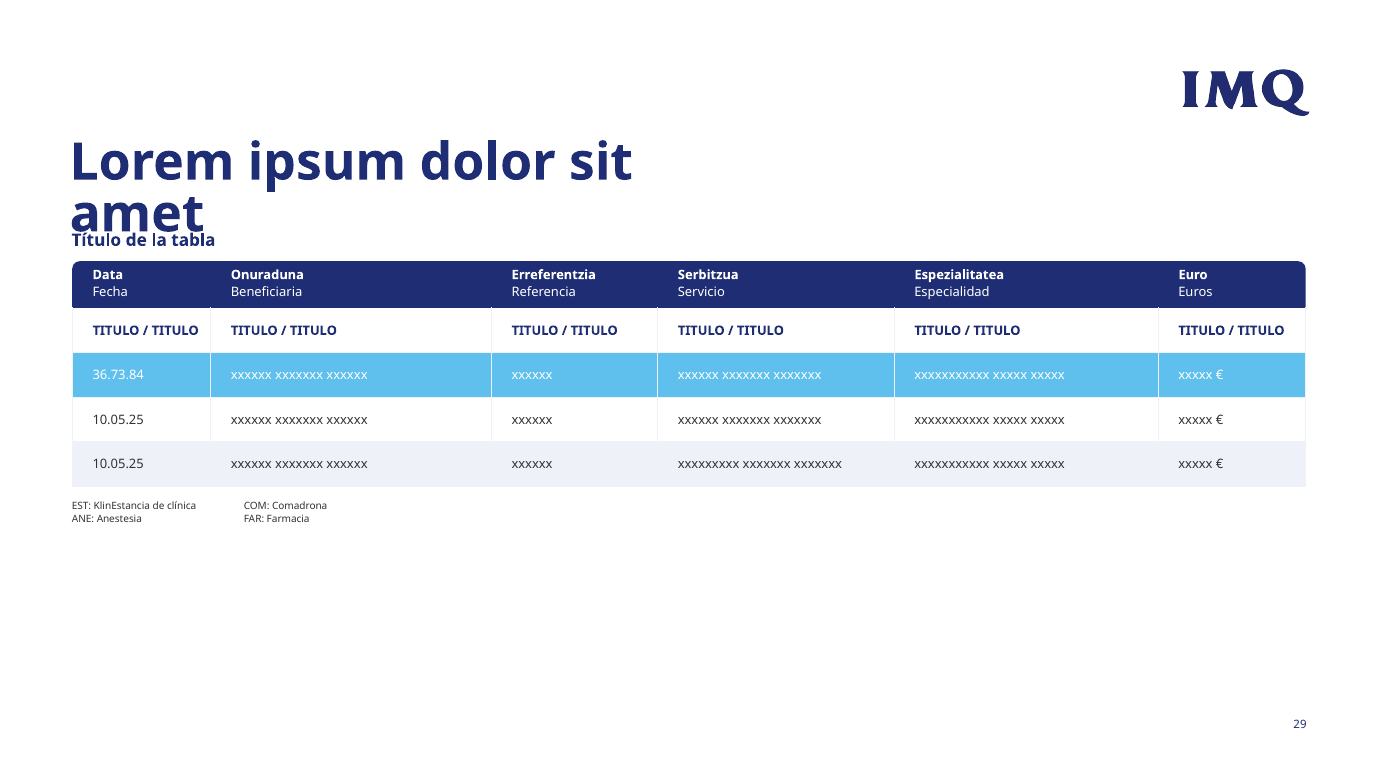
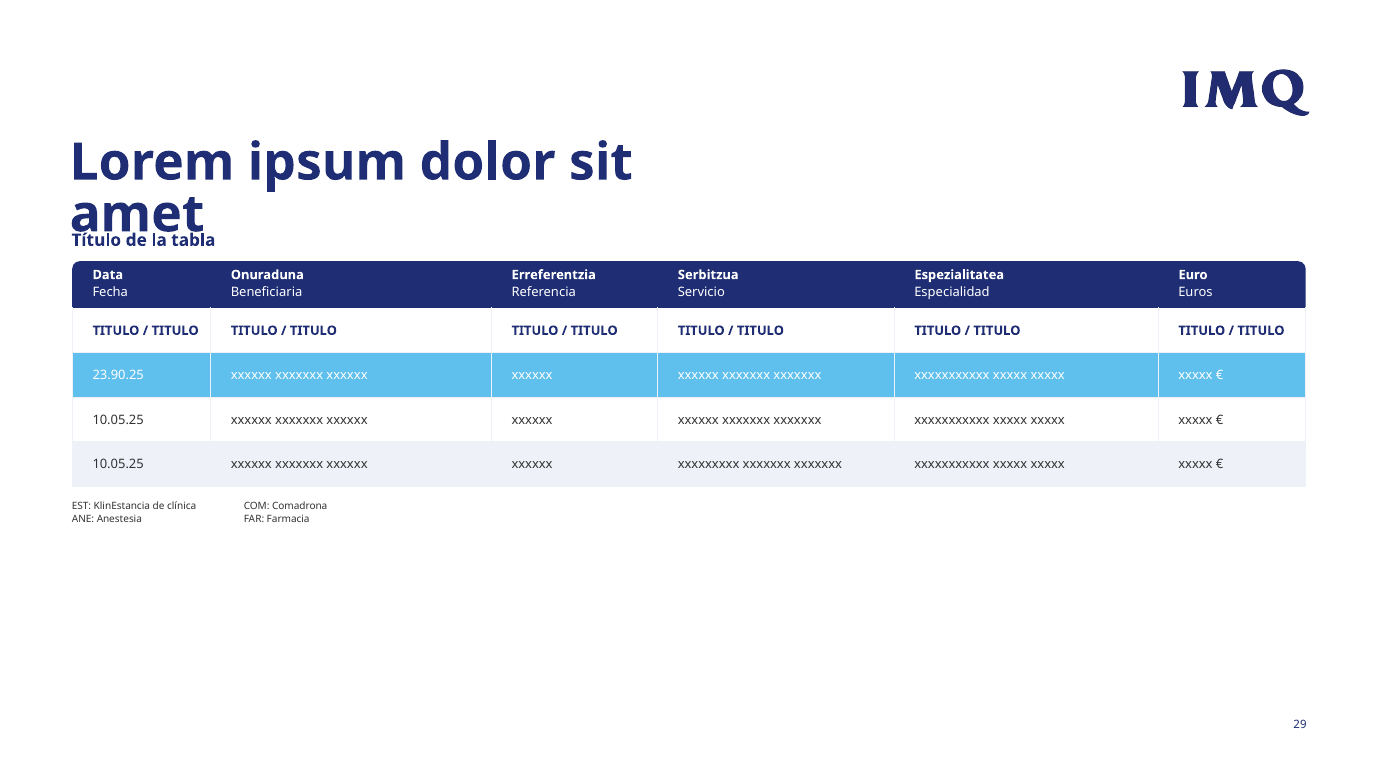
36.73.84: 36.73.84 -> 23.90.25
